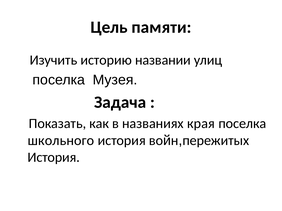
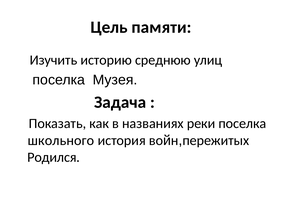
названии: названии -> среднюю
края: края -> реки
История at (54, 158): История -> Родился
